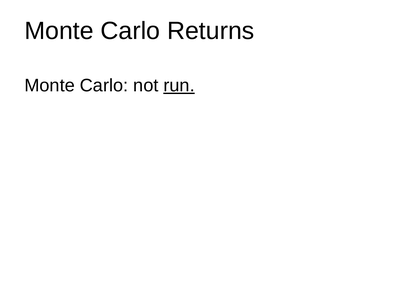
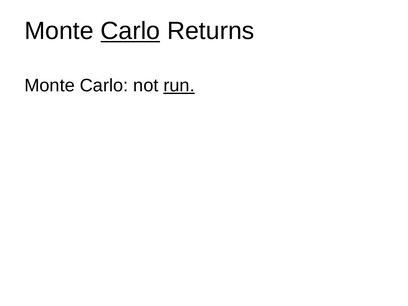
Carlo at (130, 31) underline: none -> present
